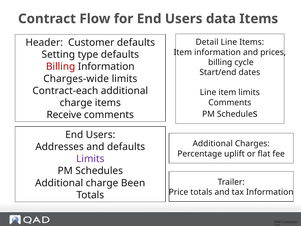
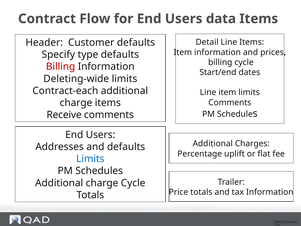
Setting: Setting -> Specify
Charges-wide: Charges-wide -> Deleting-wide
Limits at (90, 159) colour: purple -> blue
charge Been: Been -> Cycle
